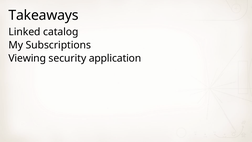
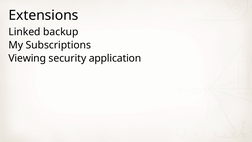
Takeaways: Takeaways -> Extensions
catalog: catalog -> backup
